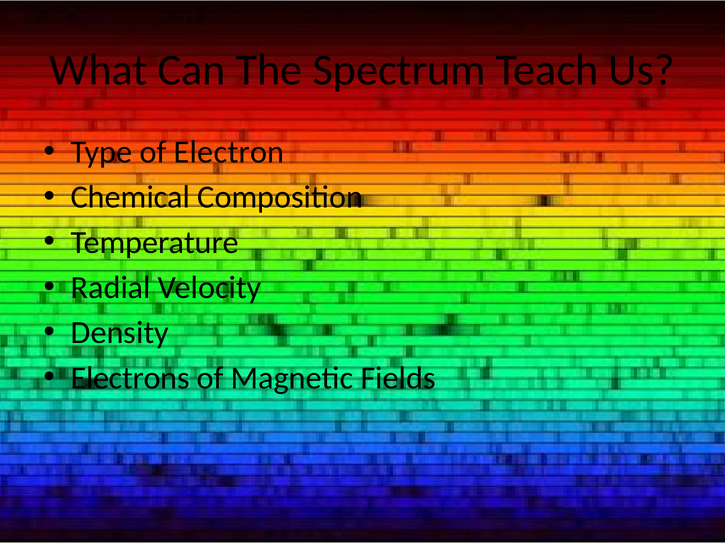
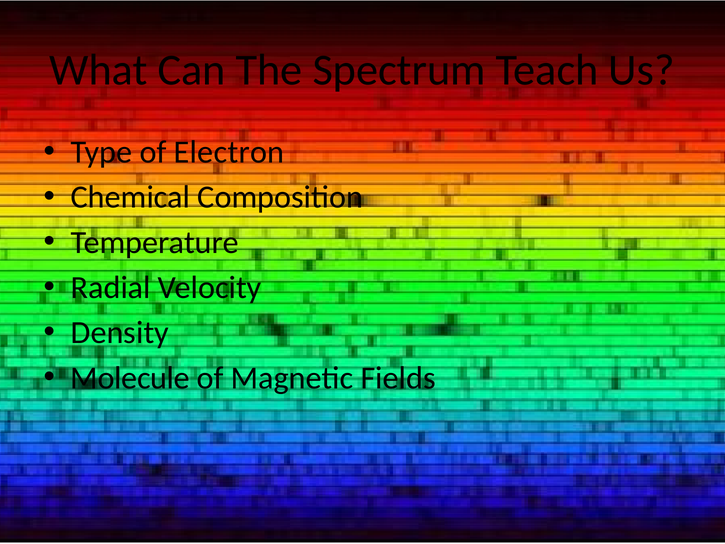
Electrons: Electrons -> Molecule
